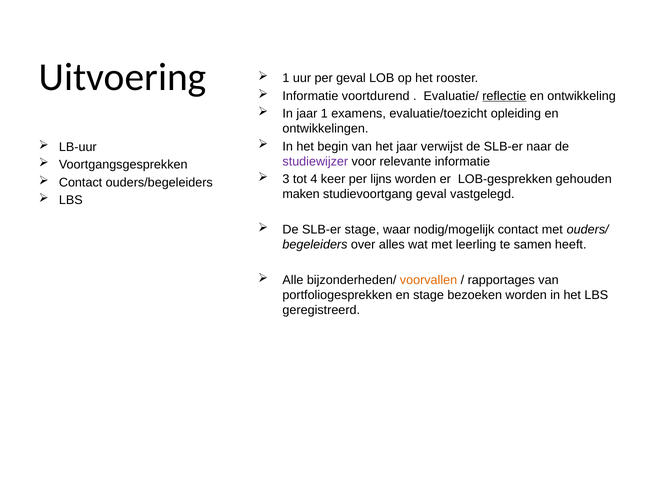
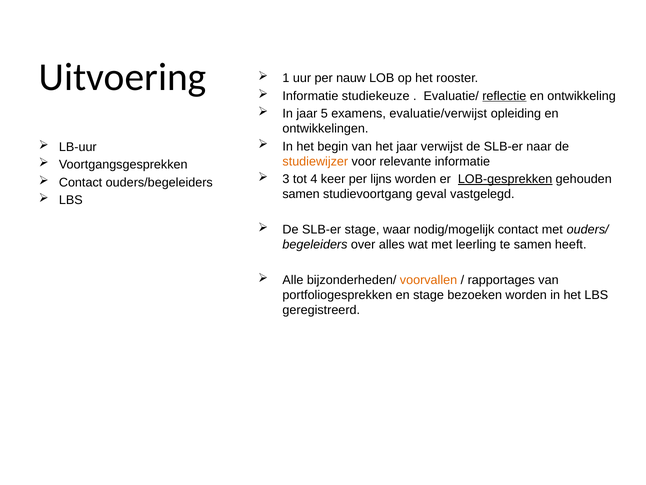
per geval: geval -> nauw
voortdurend: voortdurend -> studiekeuze
jaar 1: 1 -> 5
evaluatie/toezicht: evaluatie/toezicht -> evaluatie/verwijst
studiewijzer colour: purple -> orange
LOB-gesprekken underline: none -> present
maken at (301, 194): maken -> samen
